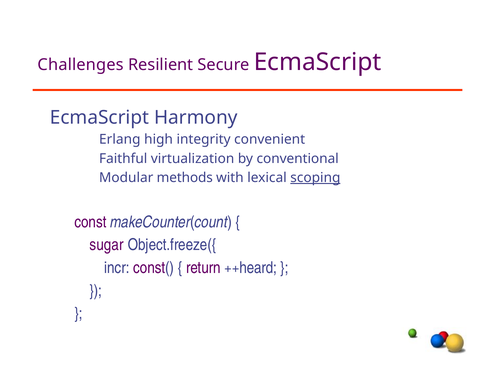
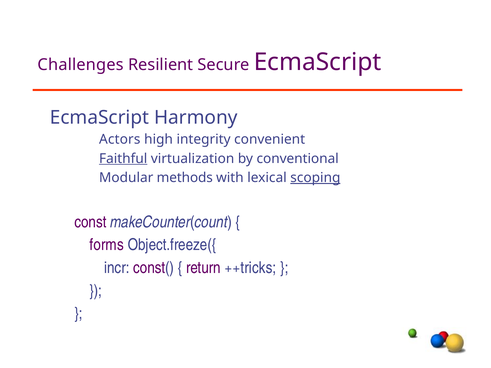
Erlang: Erlang -> Actors
Faithful underline: none -> present
sugar: sugar -> forms
++heard: ++heard -> ++tricks
